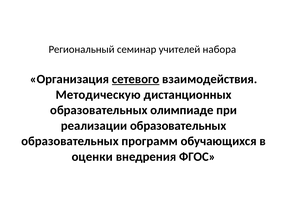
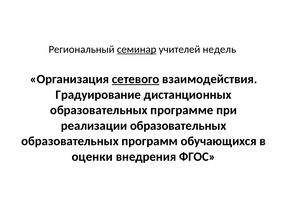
семинар underline: none -> present
набора: набора -> недель
Методическую: Методическую -> Градуирование
олимпиаде: олимпиаде -> программе
